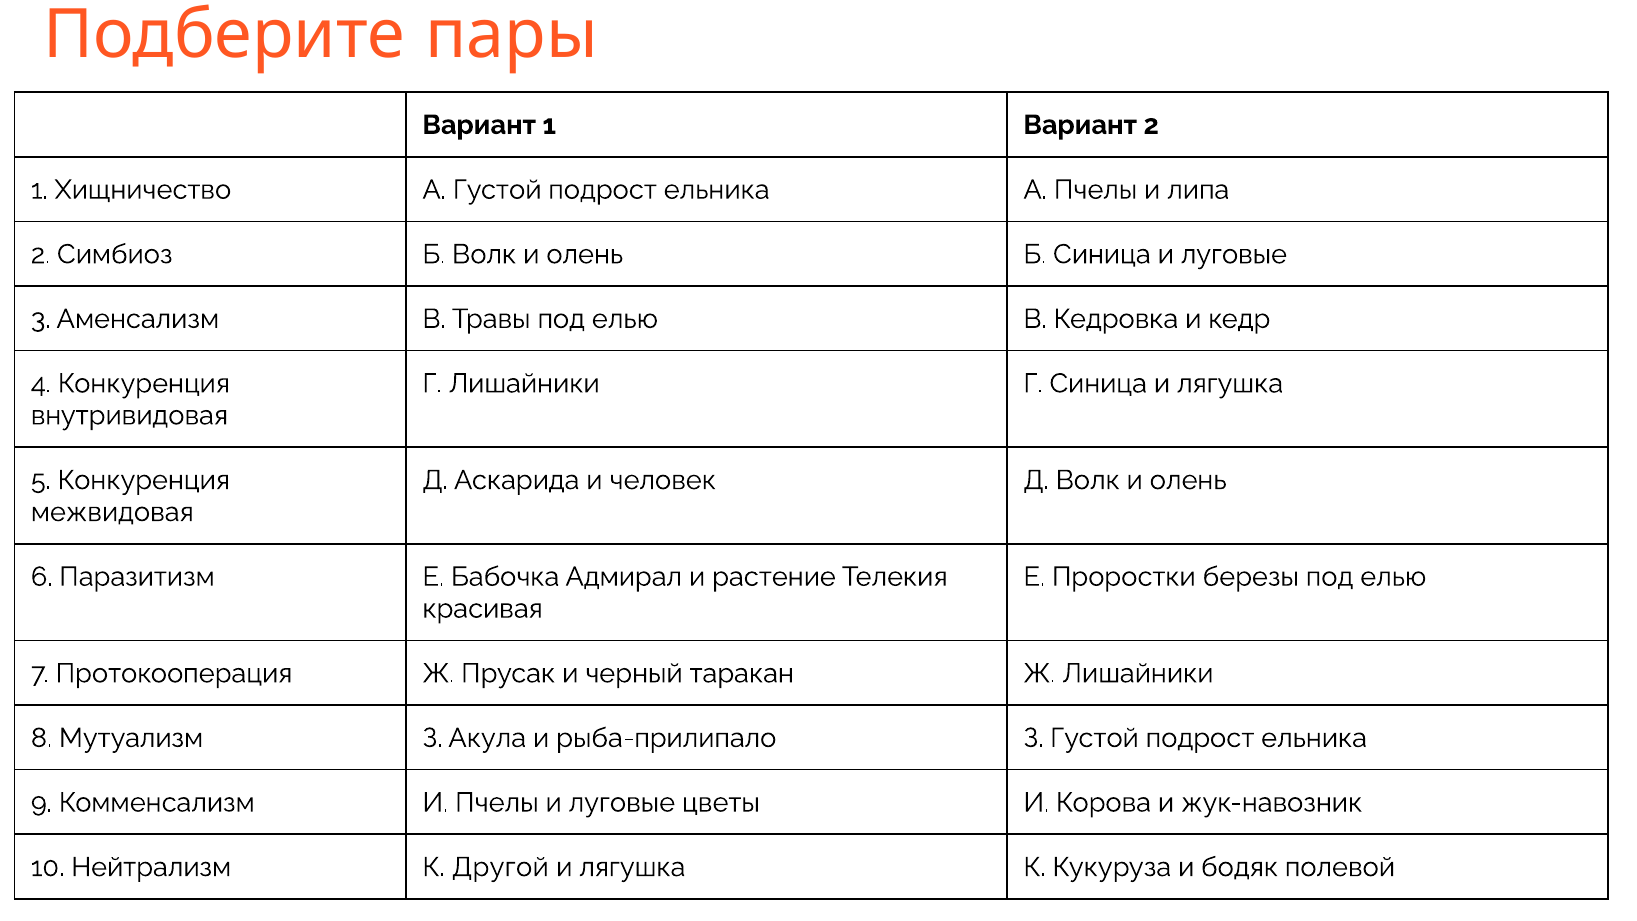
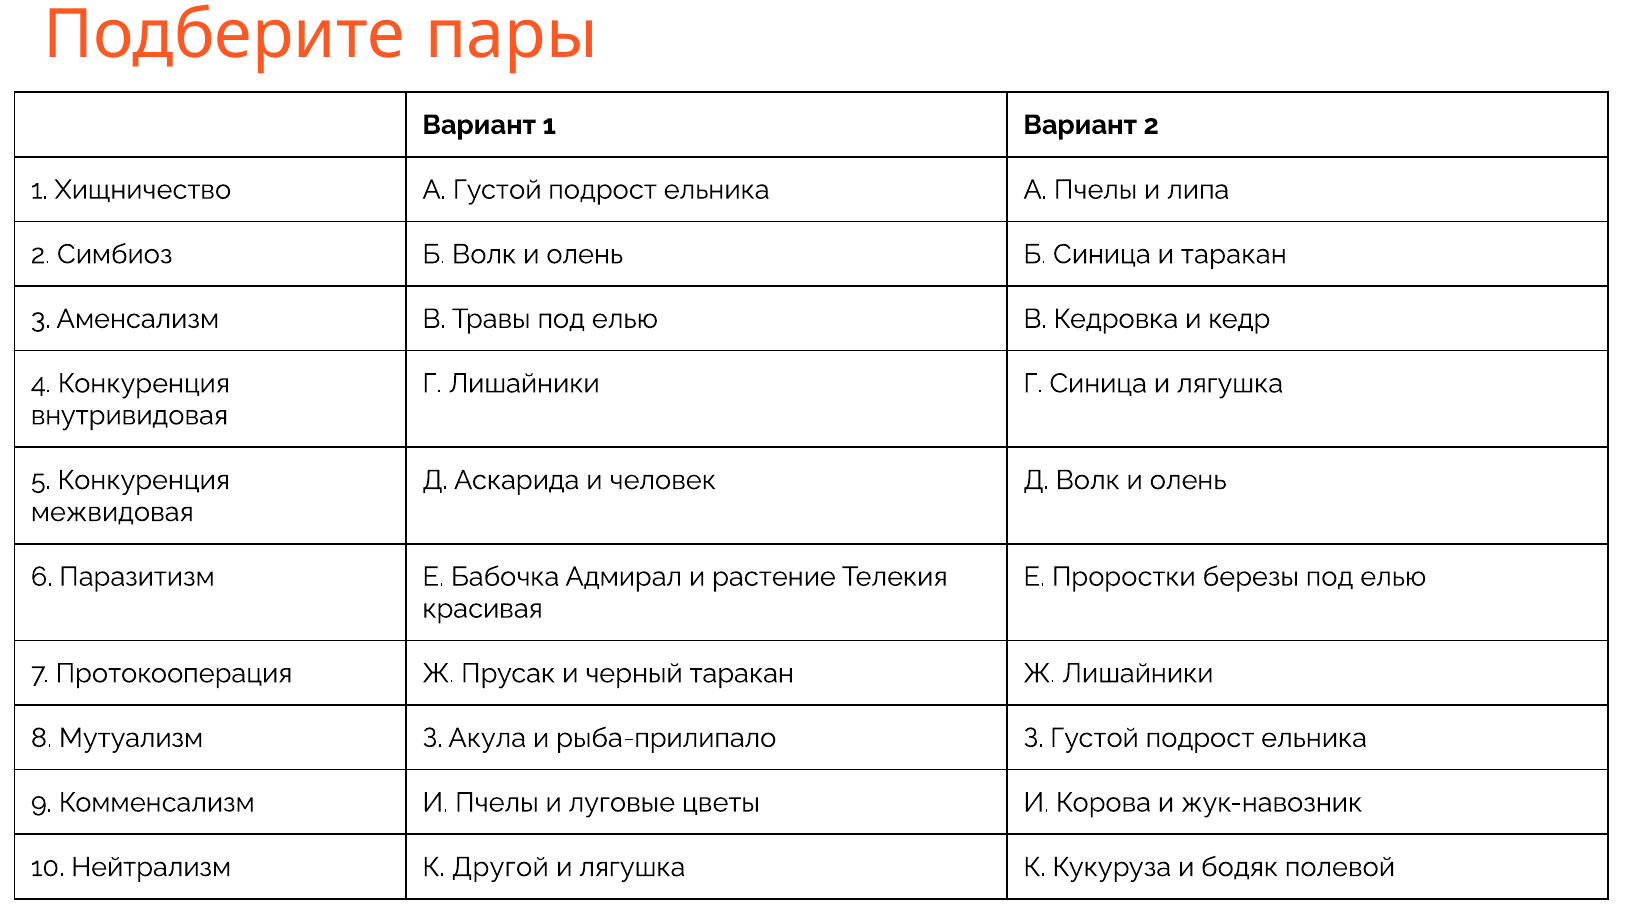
Синица и луговые: луговые -> таракан
